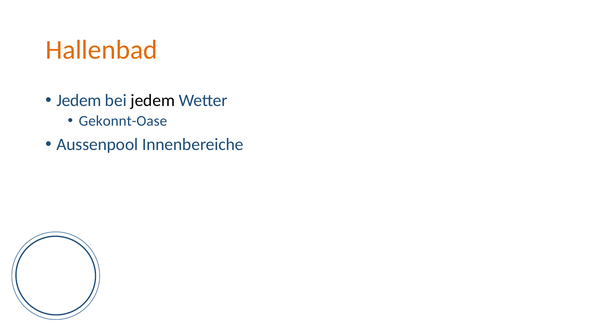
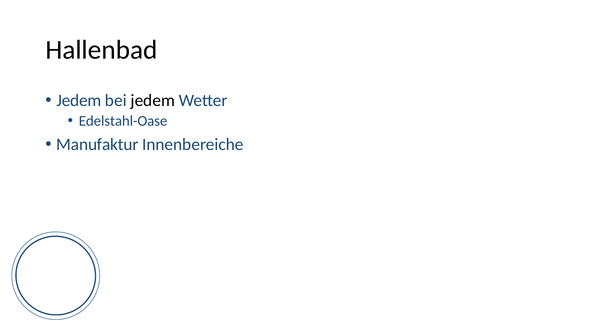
Hallenbad colour: orange -> black
Gekonnt-Oase: Gekonnt-Oase -> Edelstahl-Oase
Aussenpool: Aussenpool -> Manufaktur
